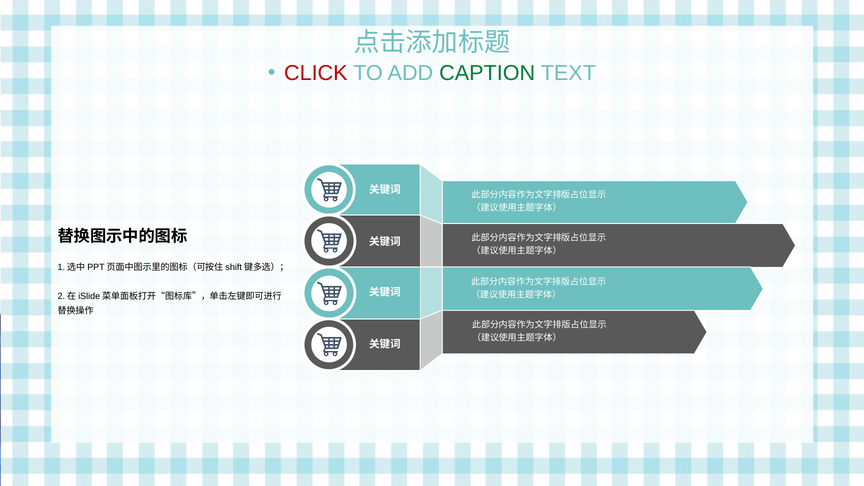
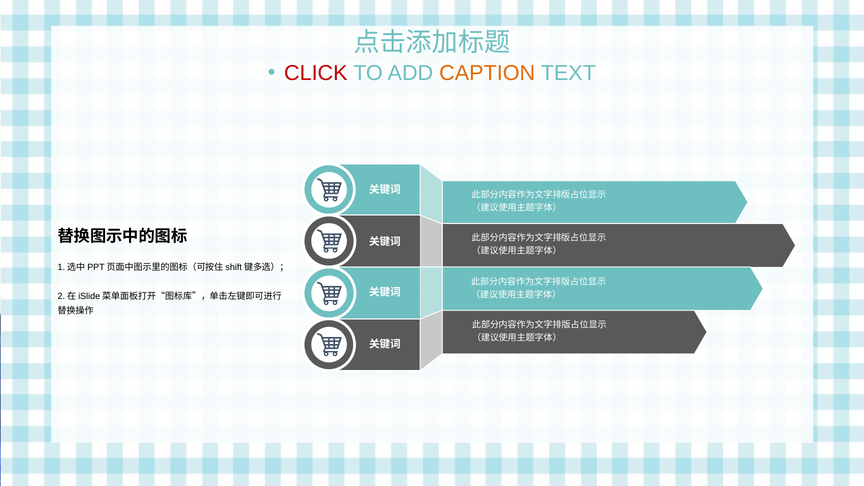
CAPTION colour: green -> orange
